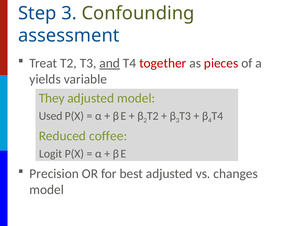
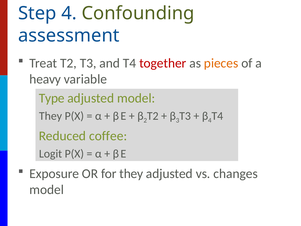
Step 3: 3 -> 4
and underline: present -> none
pieces colour: red -> orange
yields: yields -> heavy
They: They -> Type
Used at (51, 116): Used -> They
Precision: Precision -> Exposure
for best: best -> they
